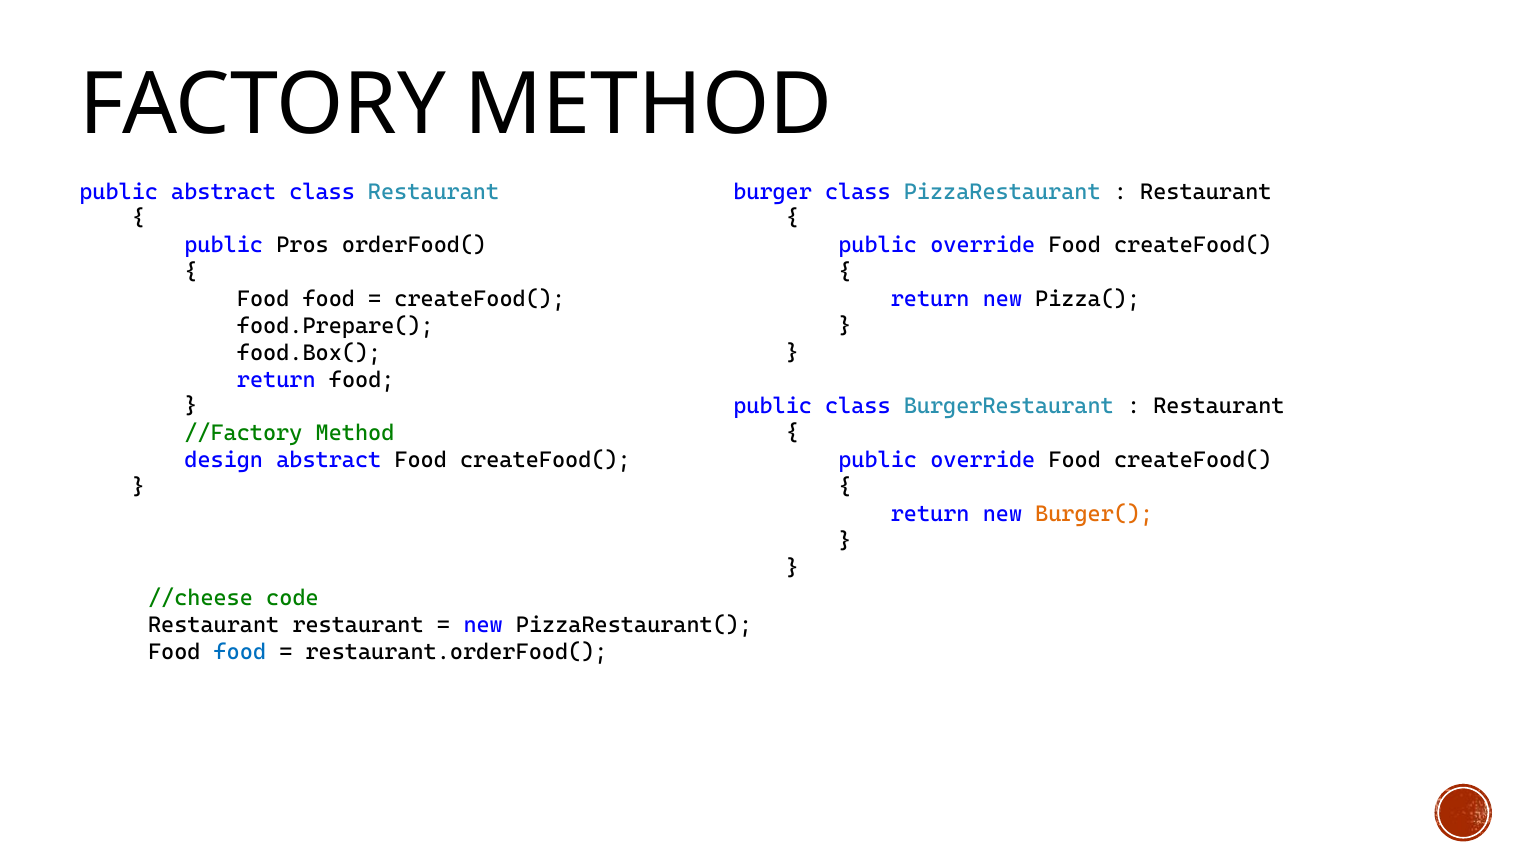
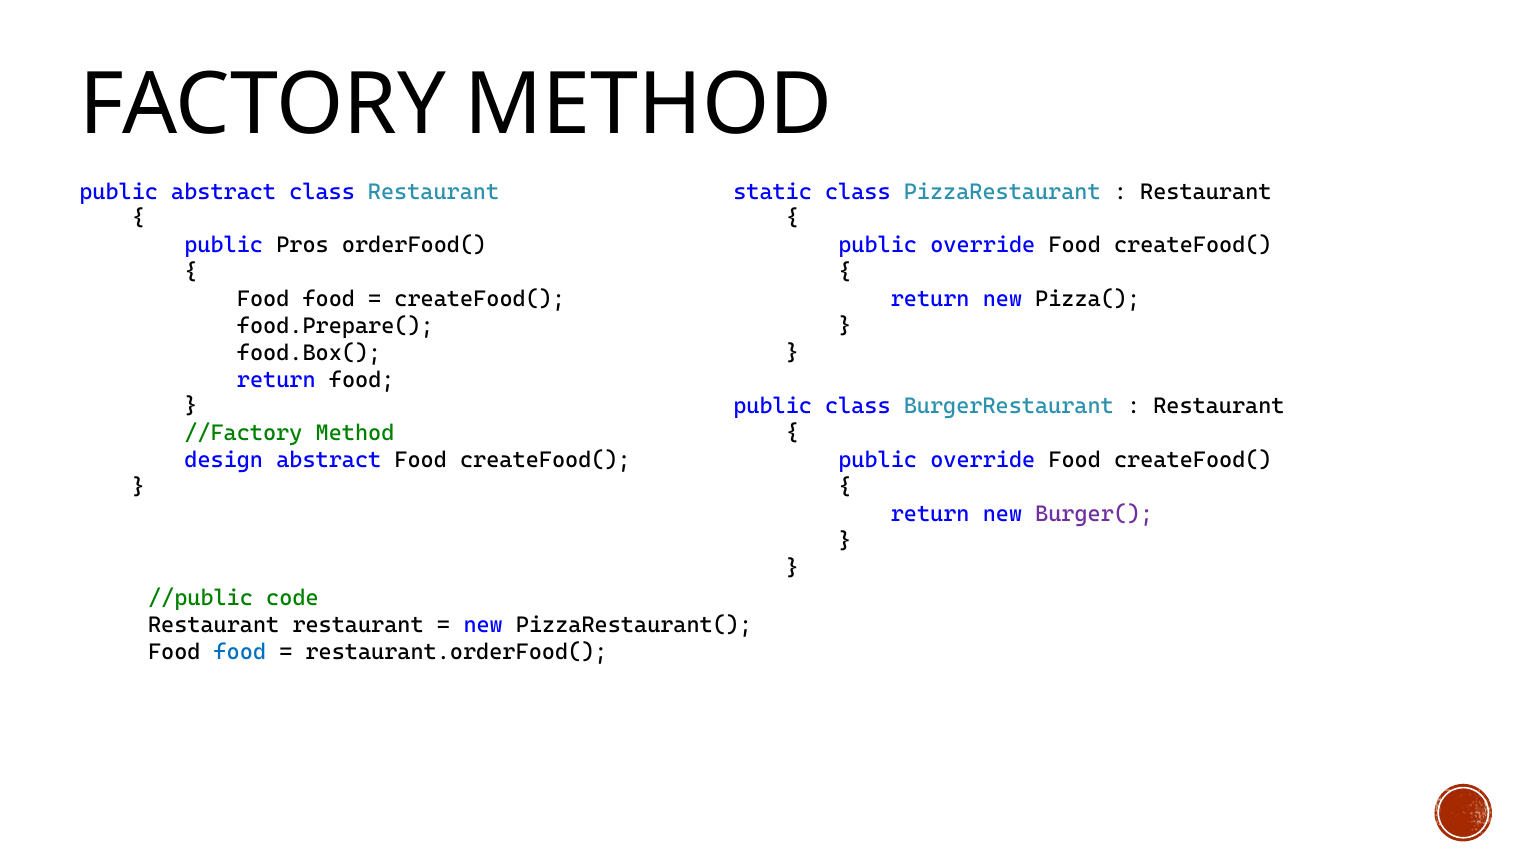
burger: burger -> static
Burger( colour: orange -> purple
//cheese: //cheese -> //public
